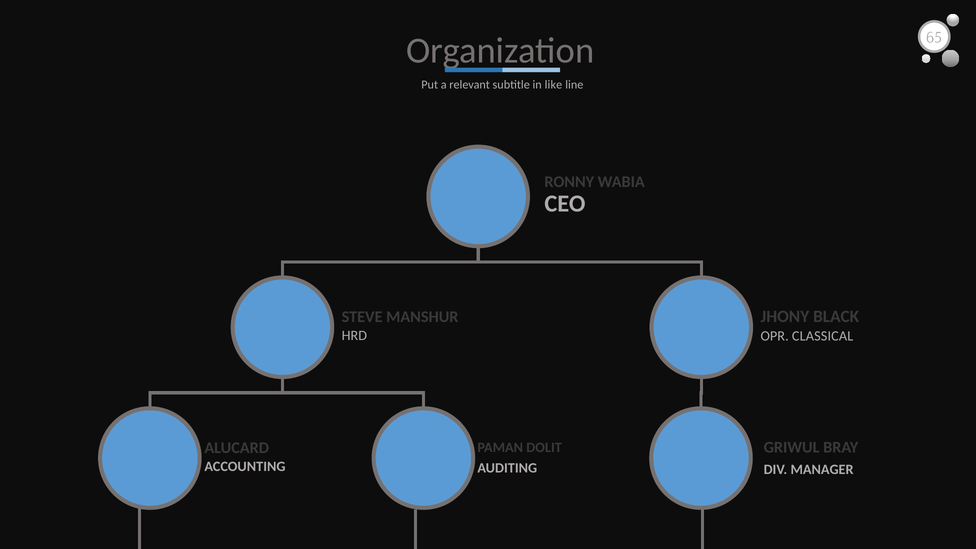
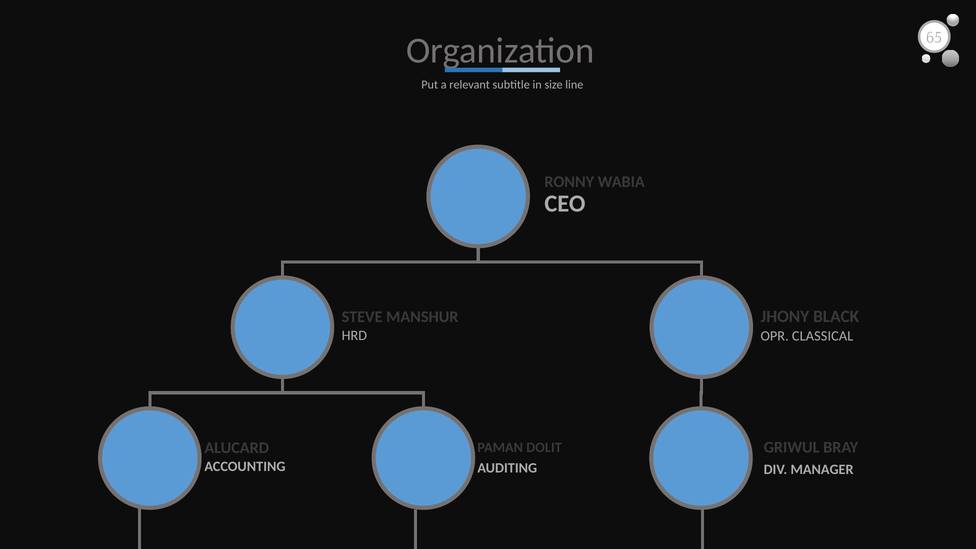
like: like -> size
